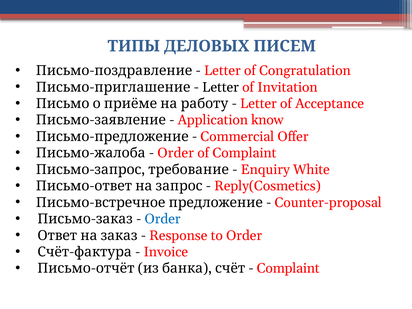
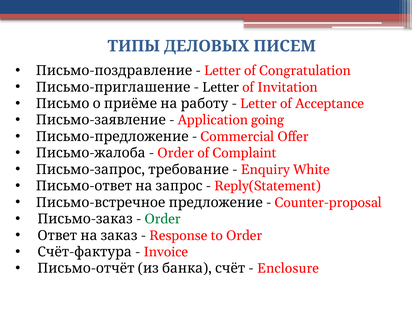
know: know -> going
Reply(Cosmetics: Reply(Cosmetics -> Reply(Statement
Order at (163, 219) colour: blue -> green
счёт Complaint: Complaint -> Enclosure
